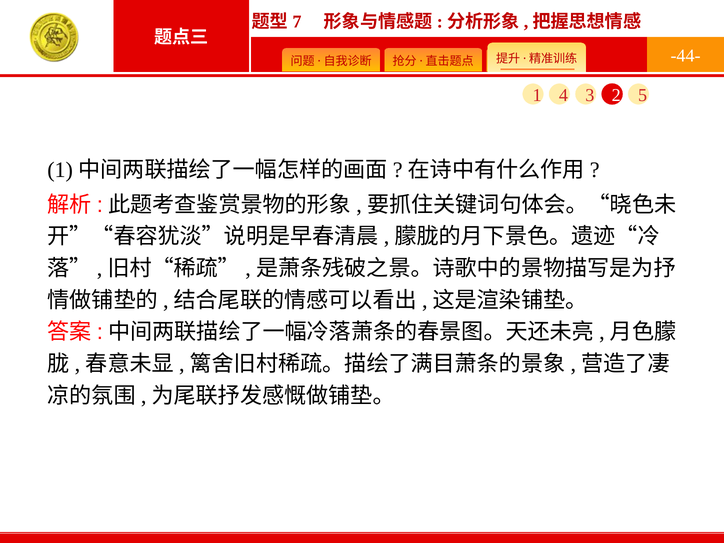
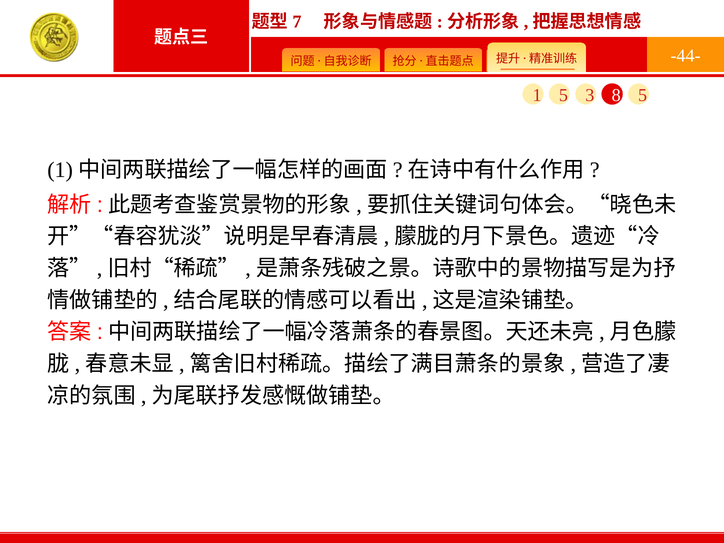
1 4: 4 -> 5
2: 2 -> 8
